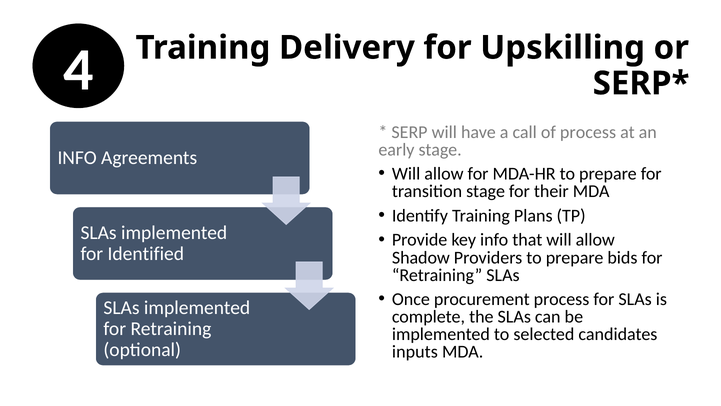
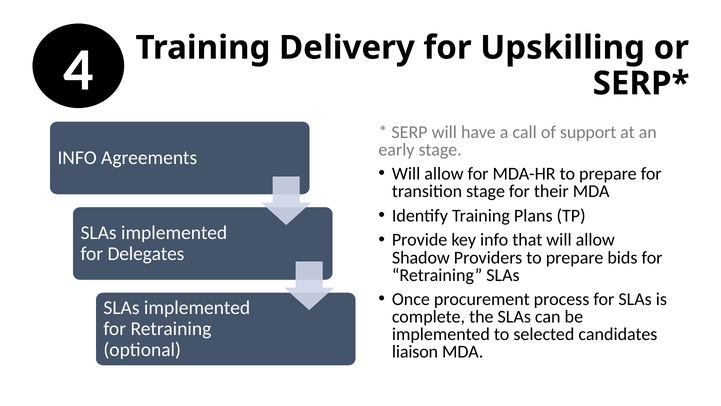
of process: process -> support
Identified: Identified -> Delegates
inputs: inputs -> liaison
